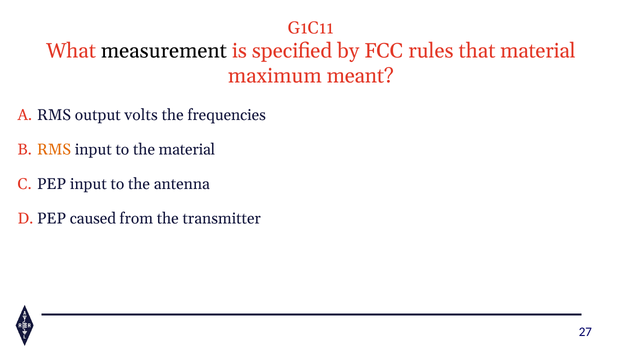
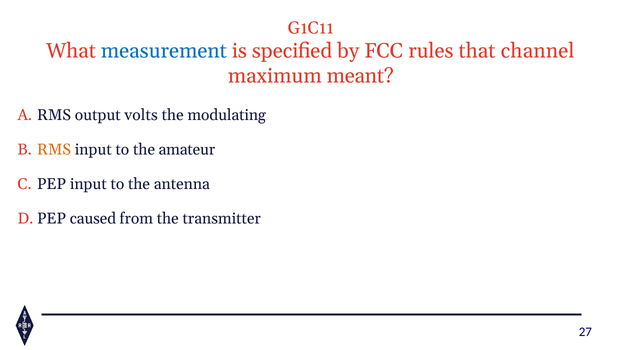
measurement colour: black -> blue
that material: material -> channel
frequencies: frequencies -> modulating
the material: material -> amateur
